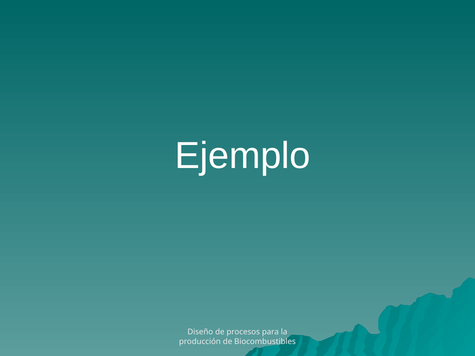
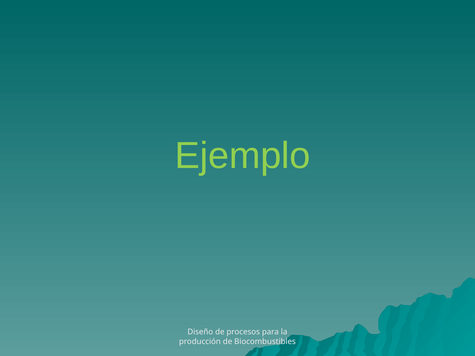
Ejemplo colour: white -> light green
